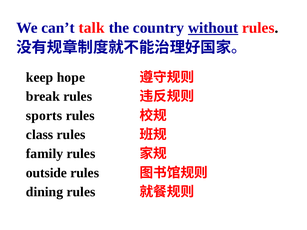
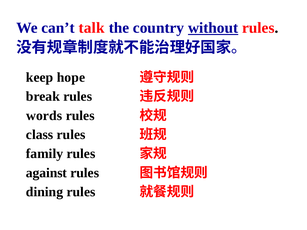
sports: sports -> words
outside: outside -> against
